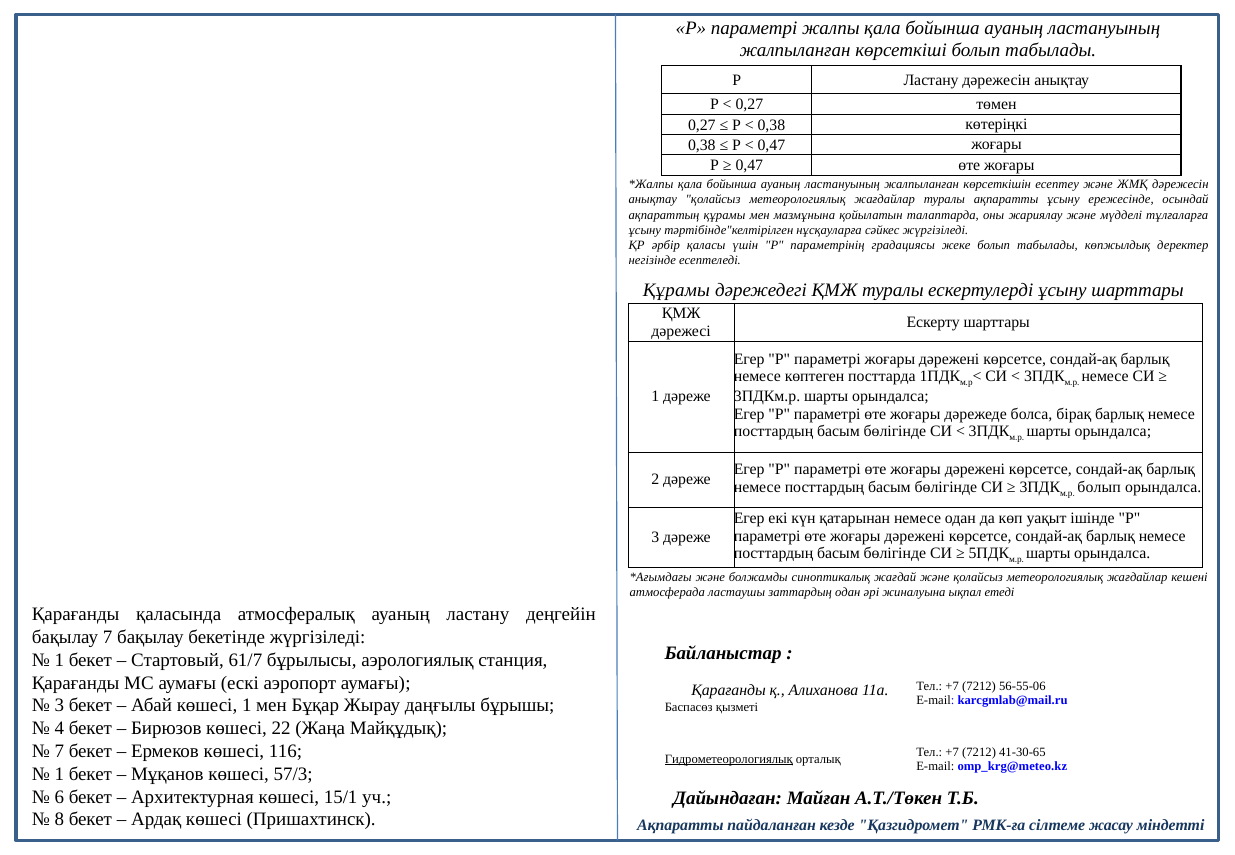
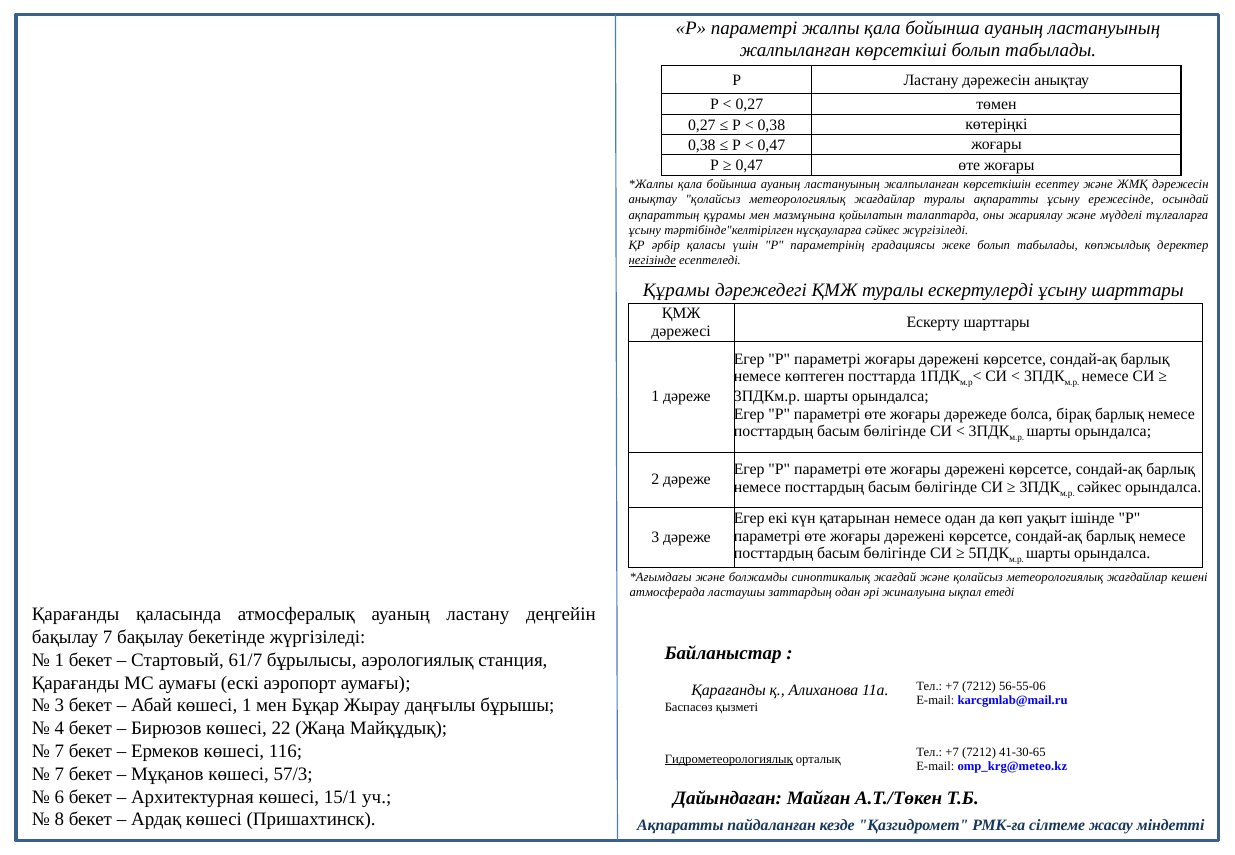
негізінде underline: none -> present
болып at (1099, 487): болып -> сәйкес
1 at (59, 774): 1 -> 7
